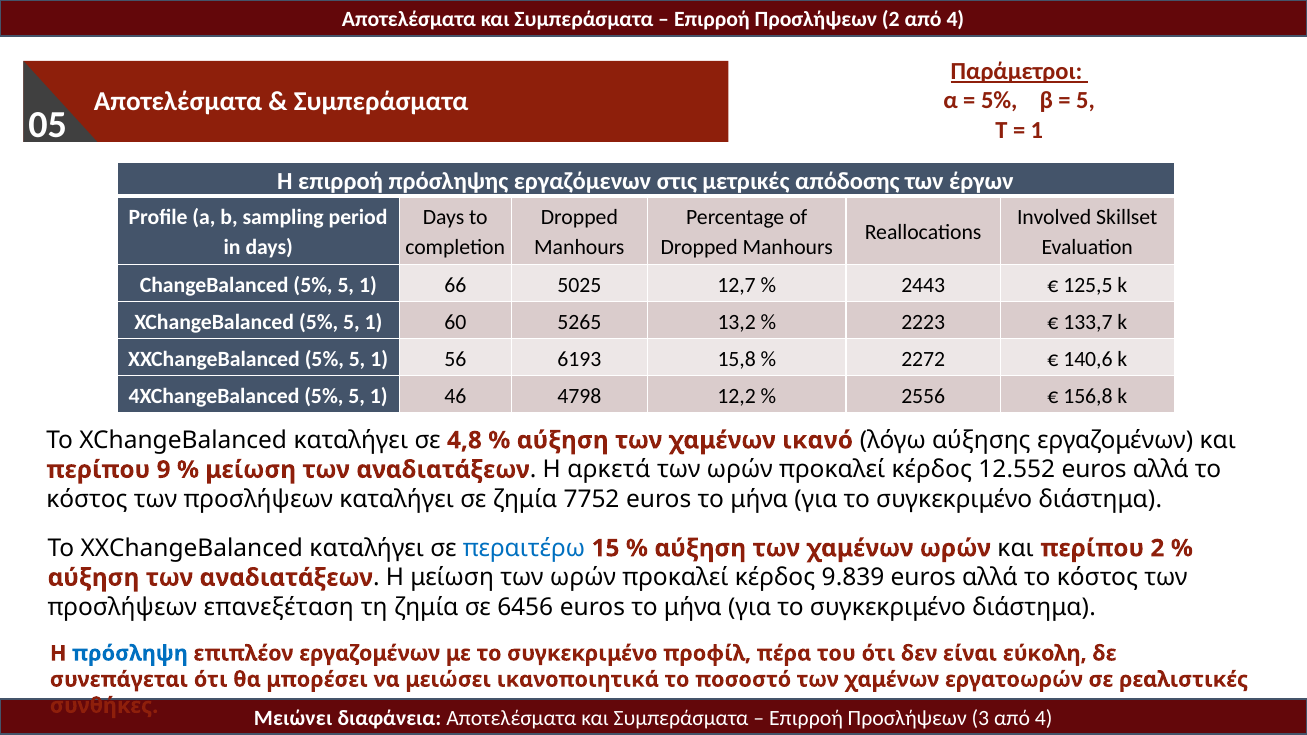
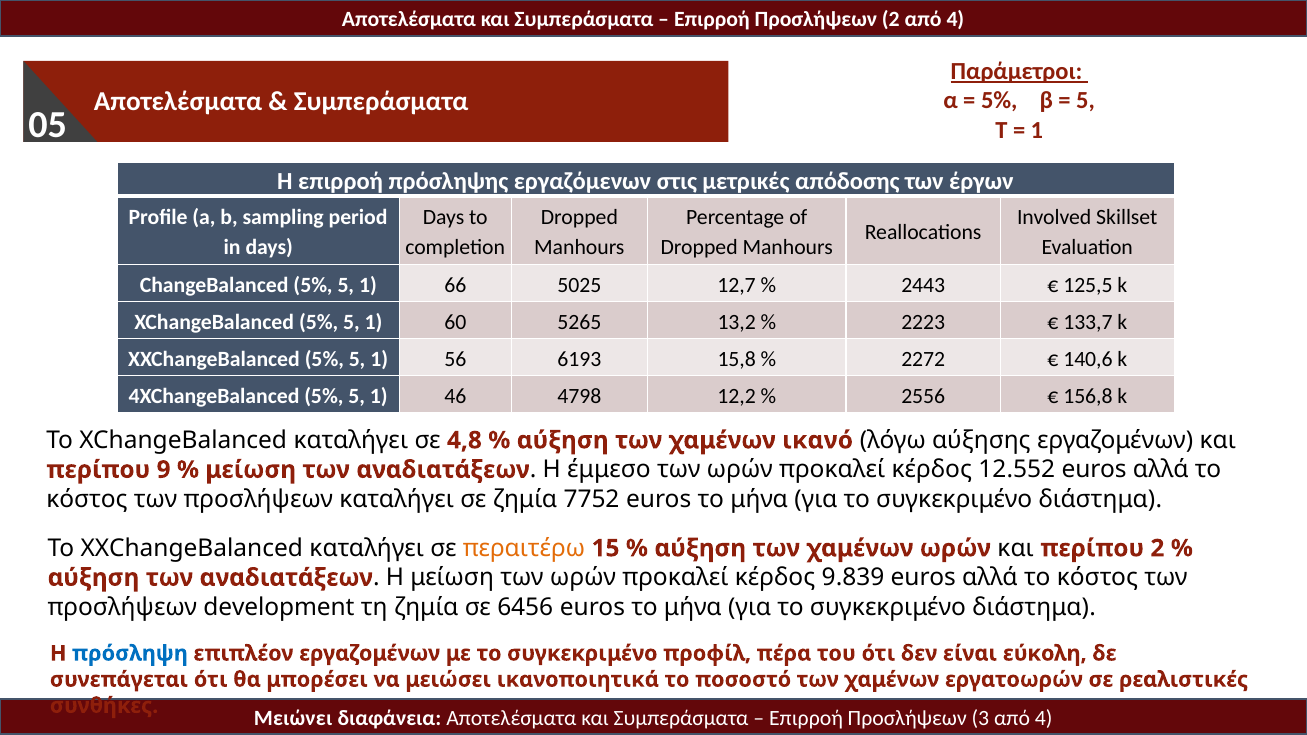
αρκετά: αρκετά -> έμμεσο
περαιτέρω colour: blue -> orange
επανεξέταση: επανεξέταση -> development
